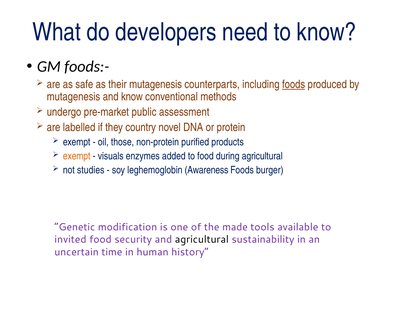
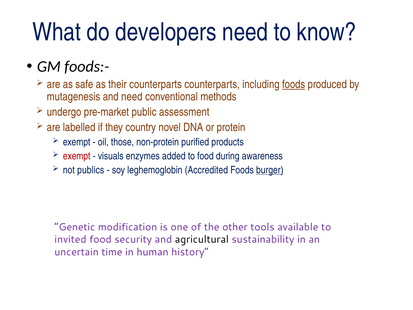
their mutagenesis: mutagenesis -> counterparts
and know: know -> need
exempt at (77, 156) colour: orange -> red
during agricultural: agricultural -> awareness
studies: studies -> publics
Awareness: Awareness -> Accredited
burger underline: none -> present
made: made -> other
